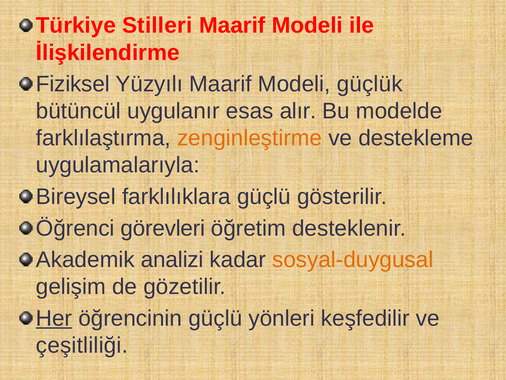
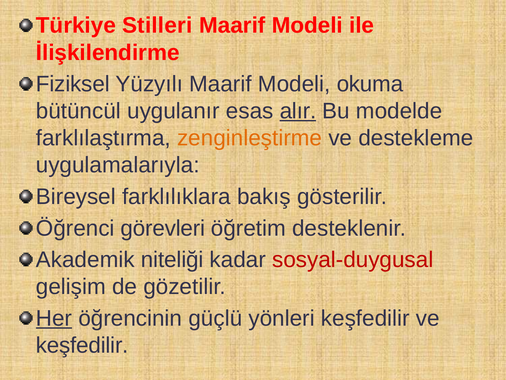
güçlük: güçlük -> okuma
alır underline: none -> present
farklılıklara güçlü: güçlü -> bakış
analizi: analizi -> niteliği
sosyal-duygusal colour: orange -> red
çeşitliliği at (82, 345): çeşitliliği -> keşfedilir
